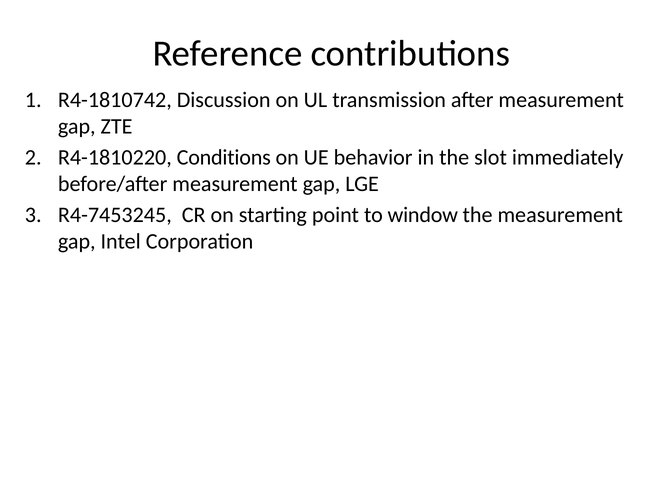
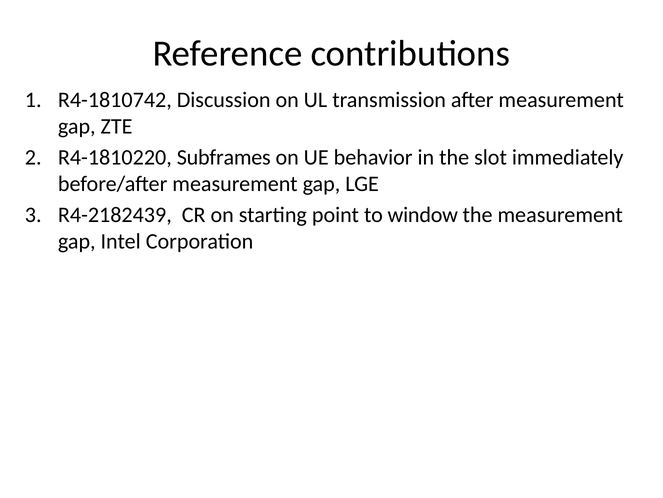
Conditions: Conditions -> Subframes
R4-7453245: R4-7453245 -> R4-2182439
